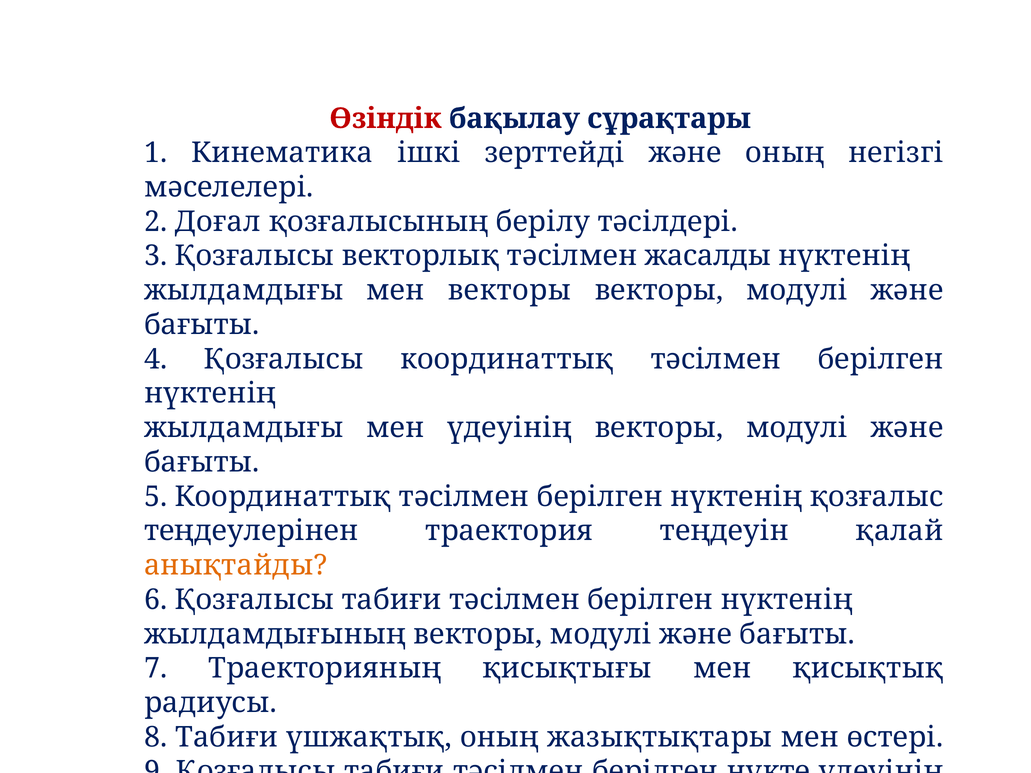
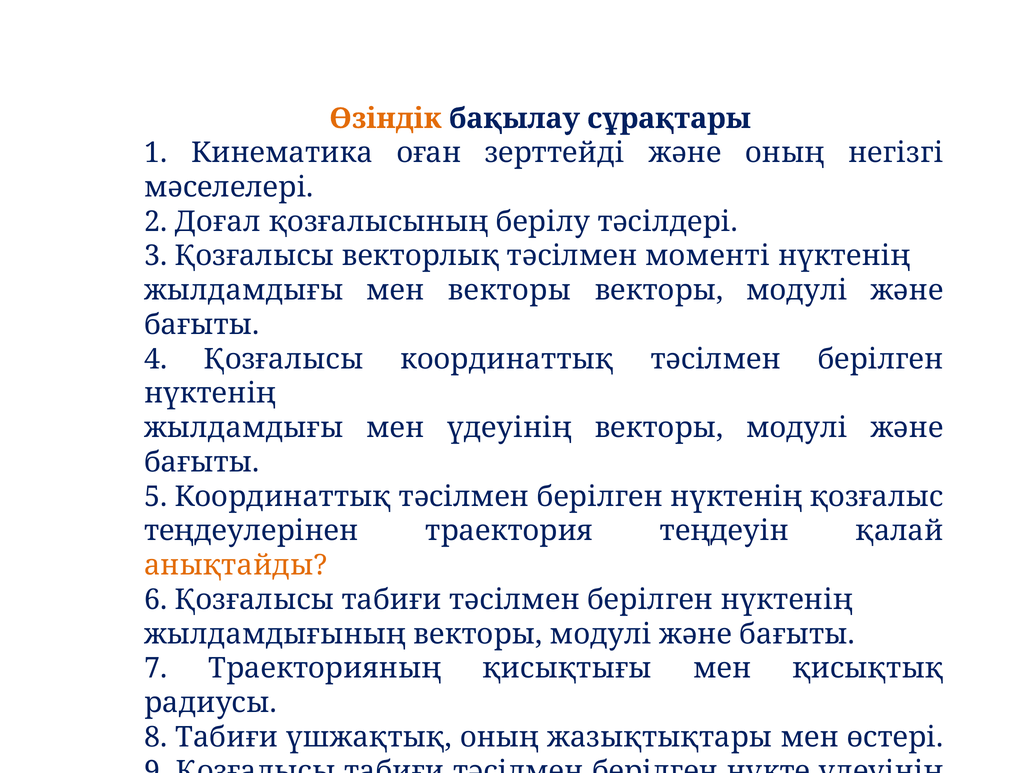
Өзіндік colour: red -> orange
ішкі: ішкі -> оған
жасалды: жасалды -> моменті
